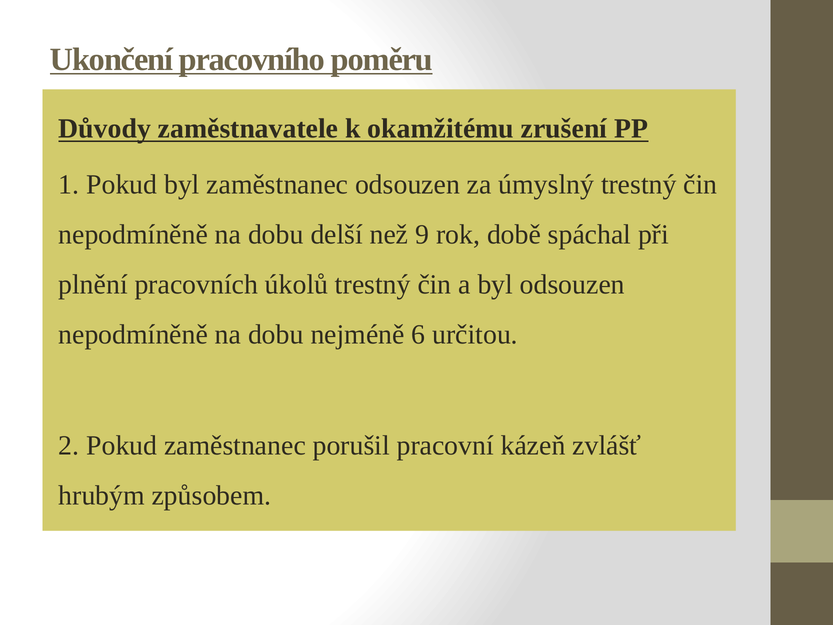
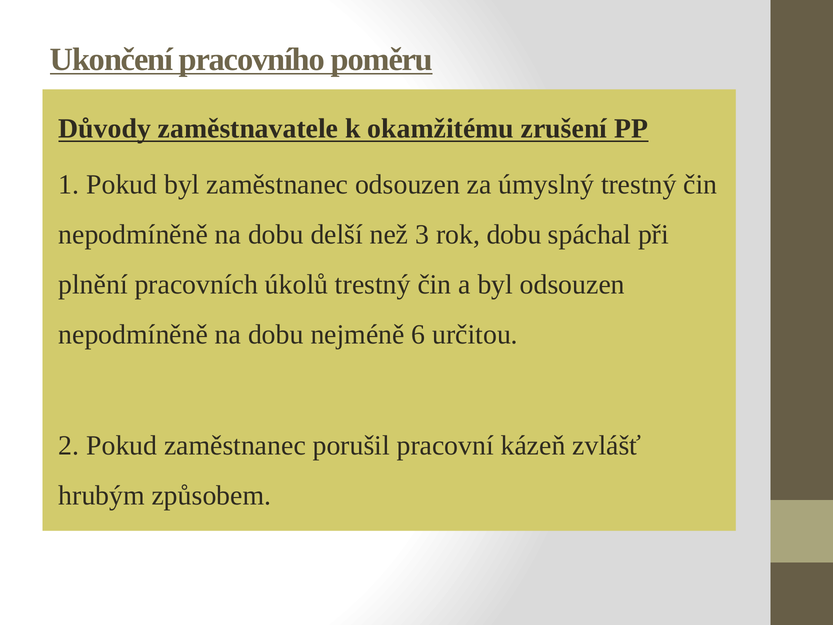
9: 9 -> 3
rok době: době -> dobu
